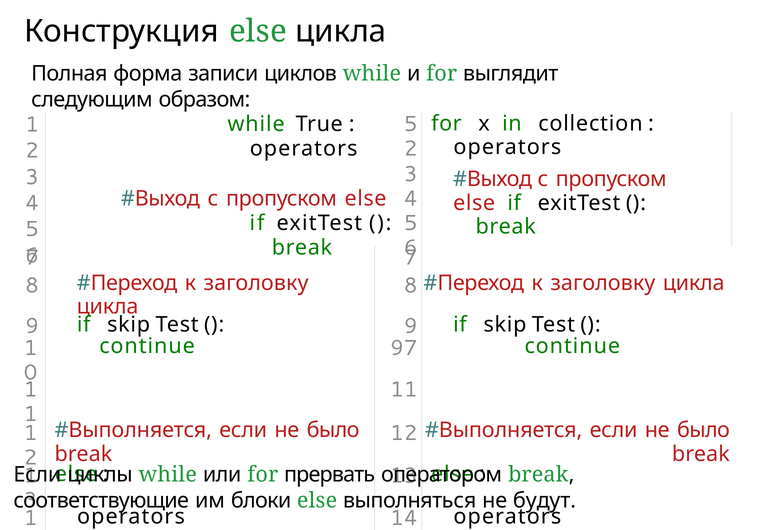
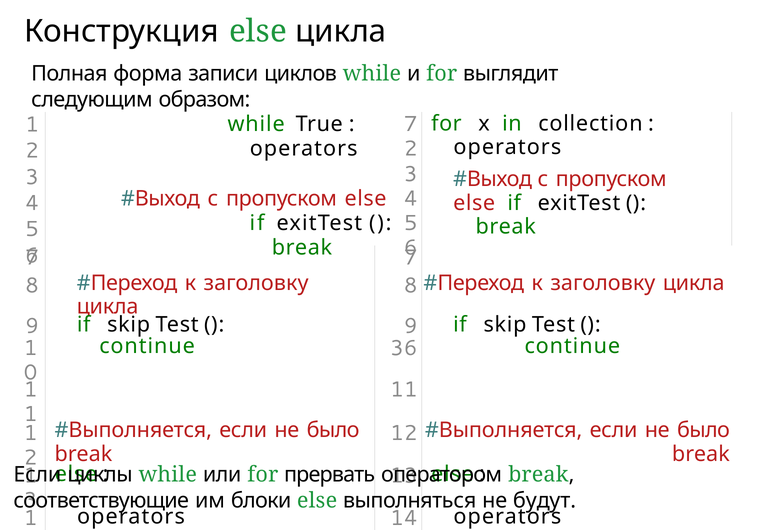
5 at (411, 124): 5 -> 7
97: 97 -> 36
